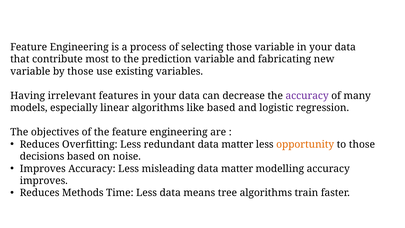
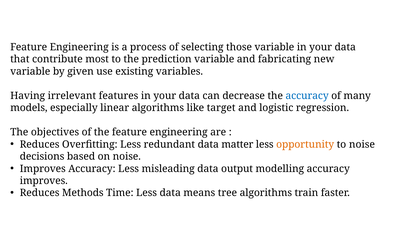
by those: those -> given
accuracy at (307, 96) colour: purple -> blue
like based: based -> target
to those: those -> noise
misleading data matter: matter -> output
